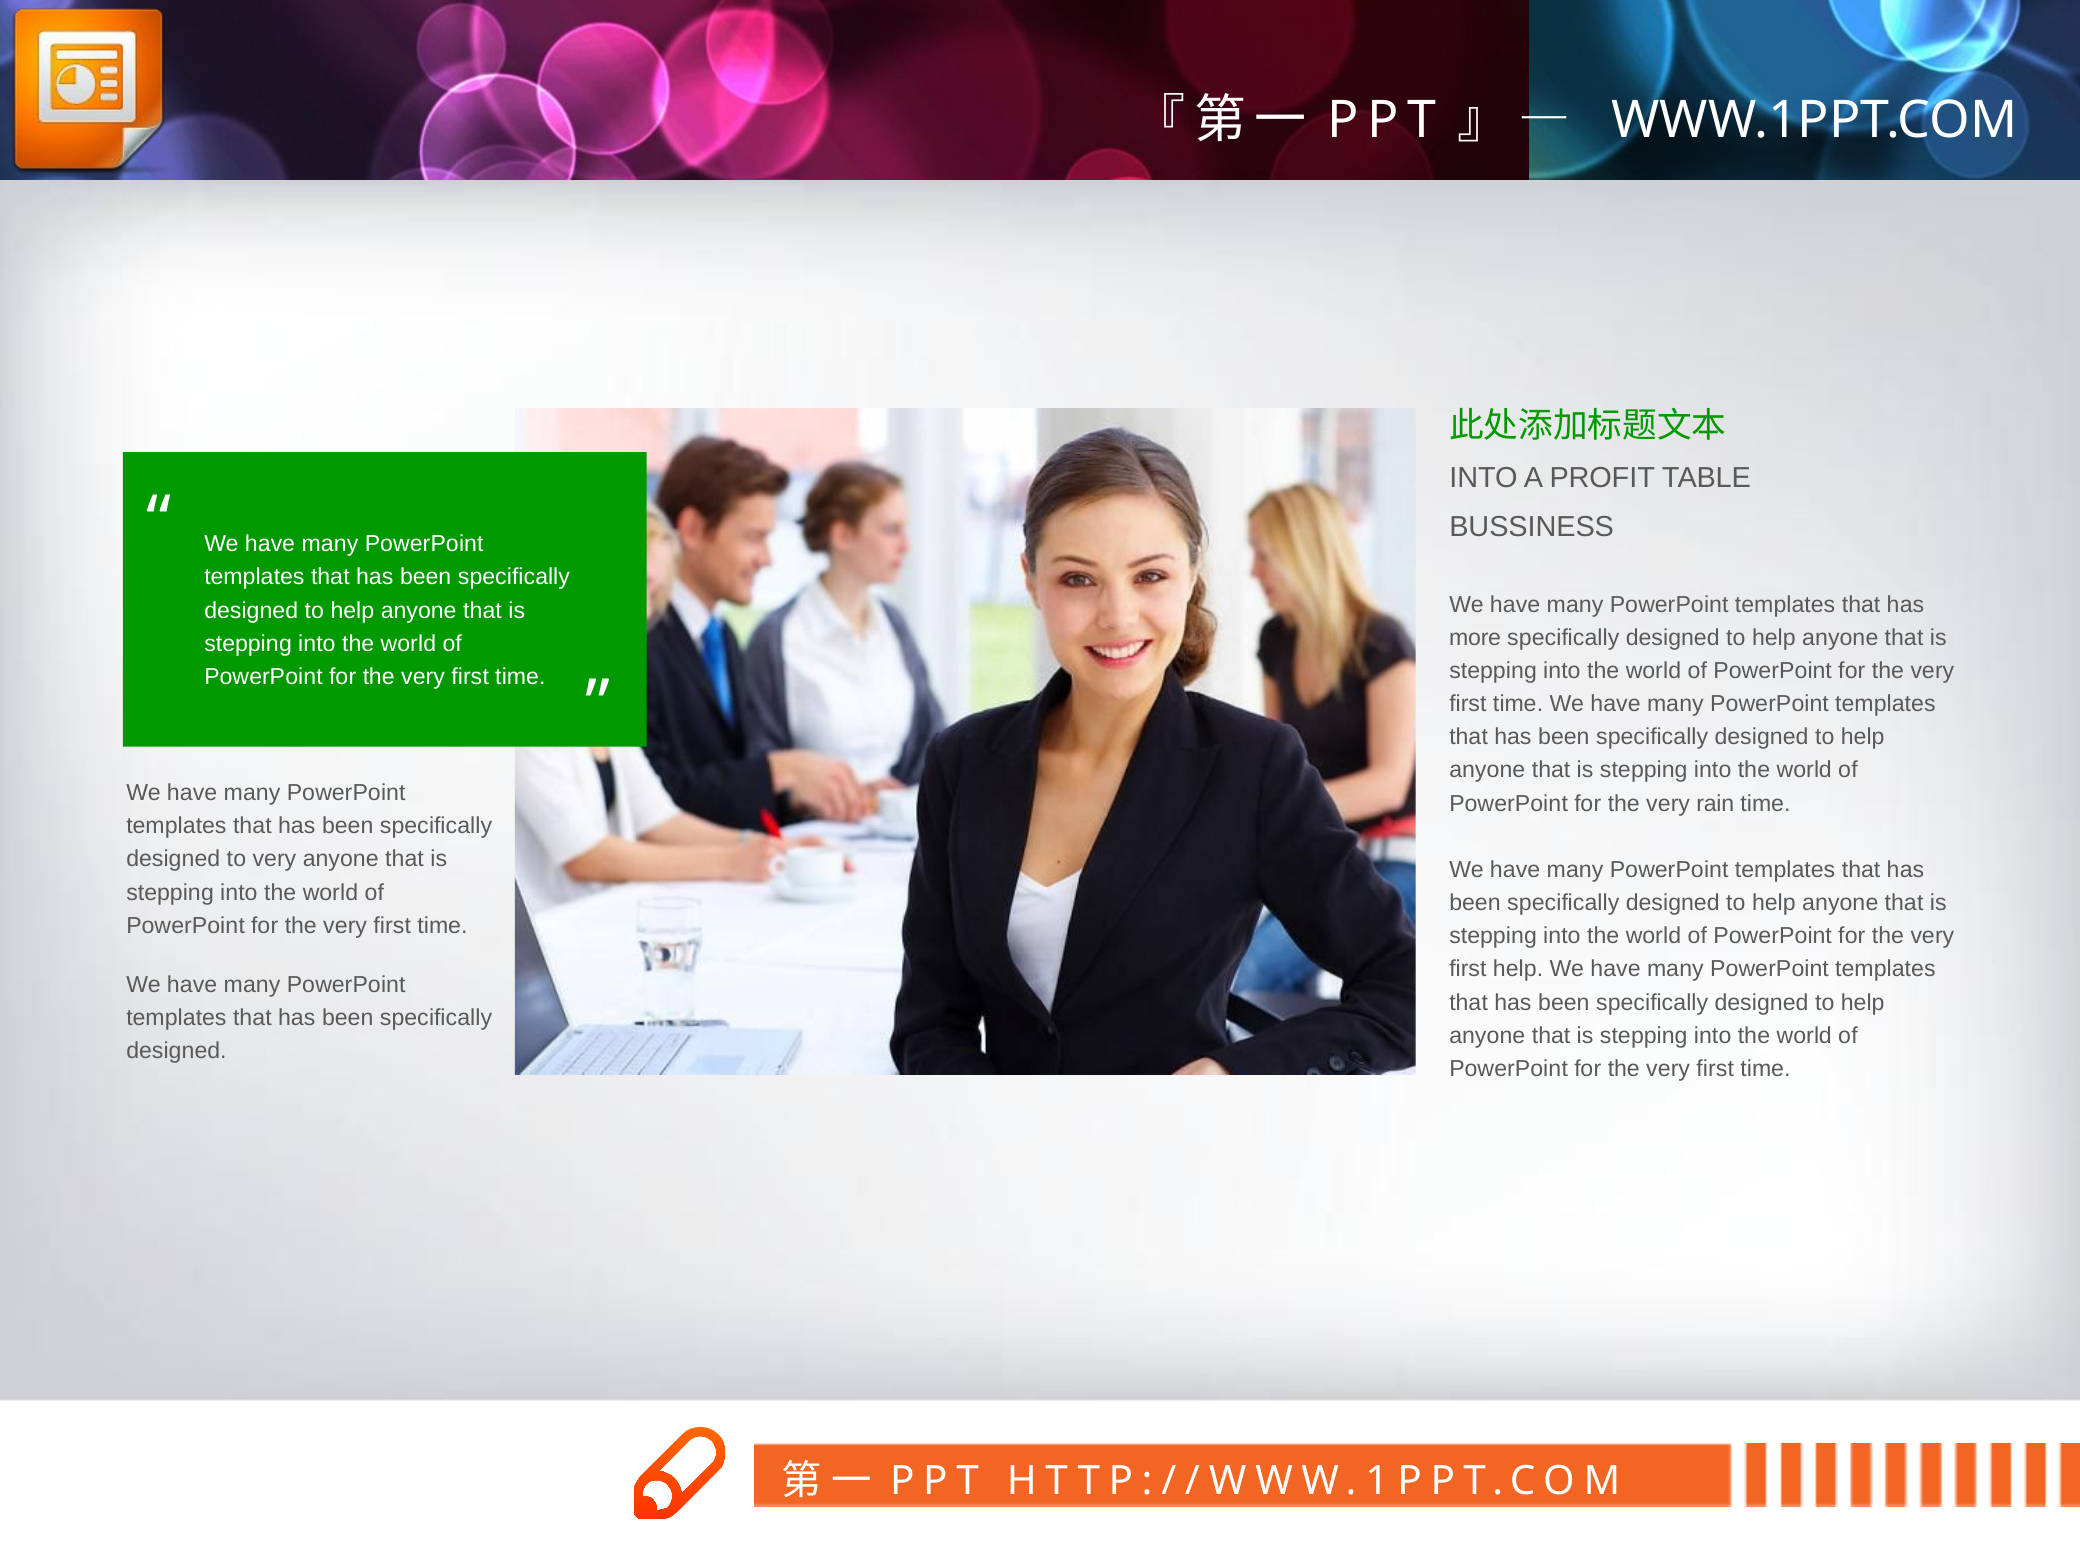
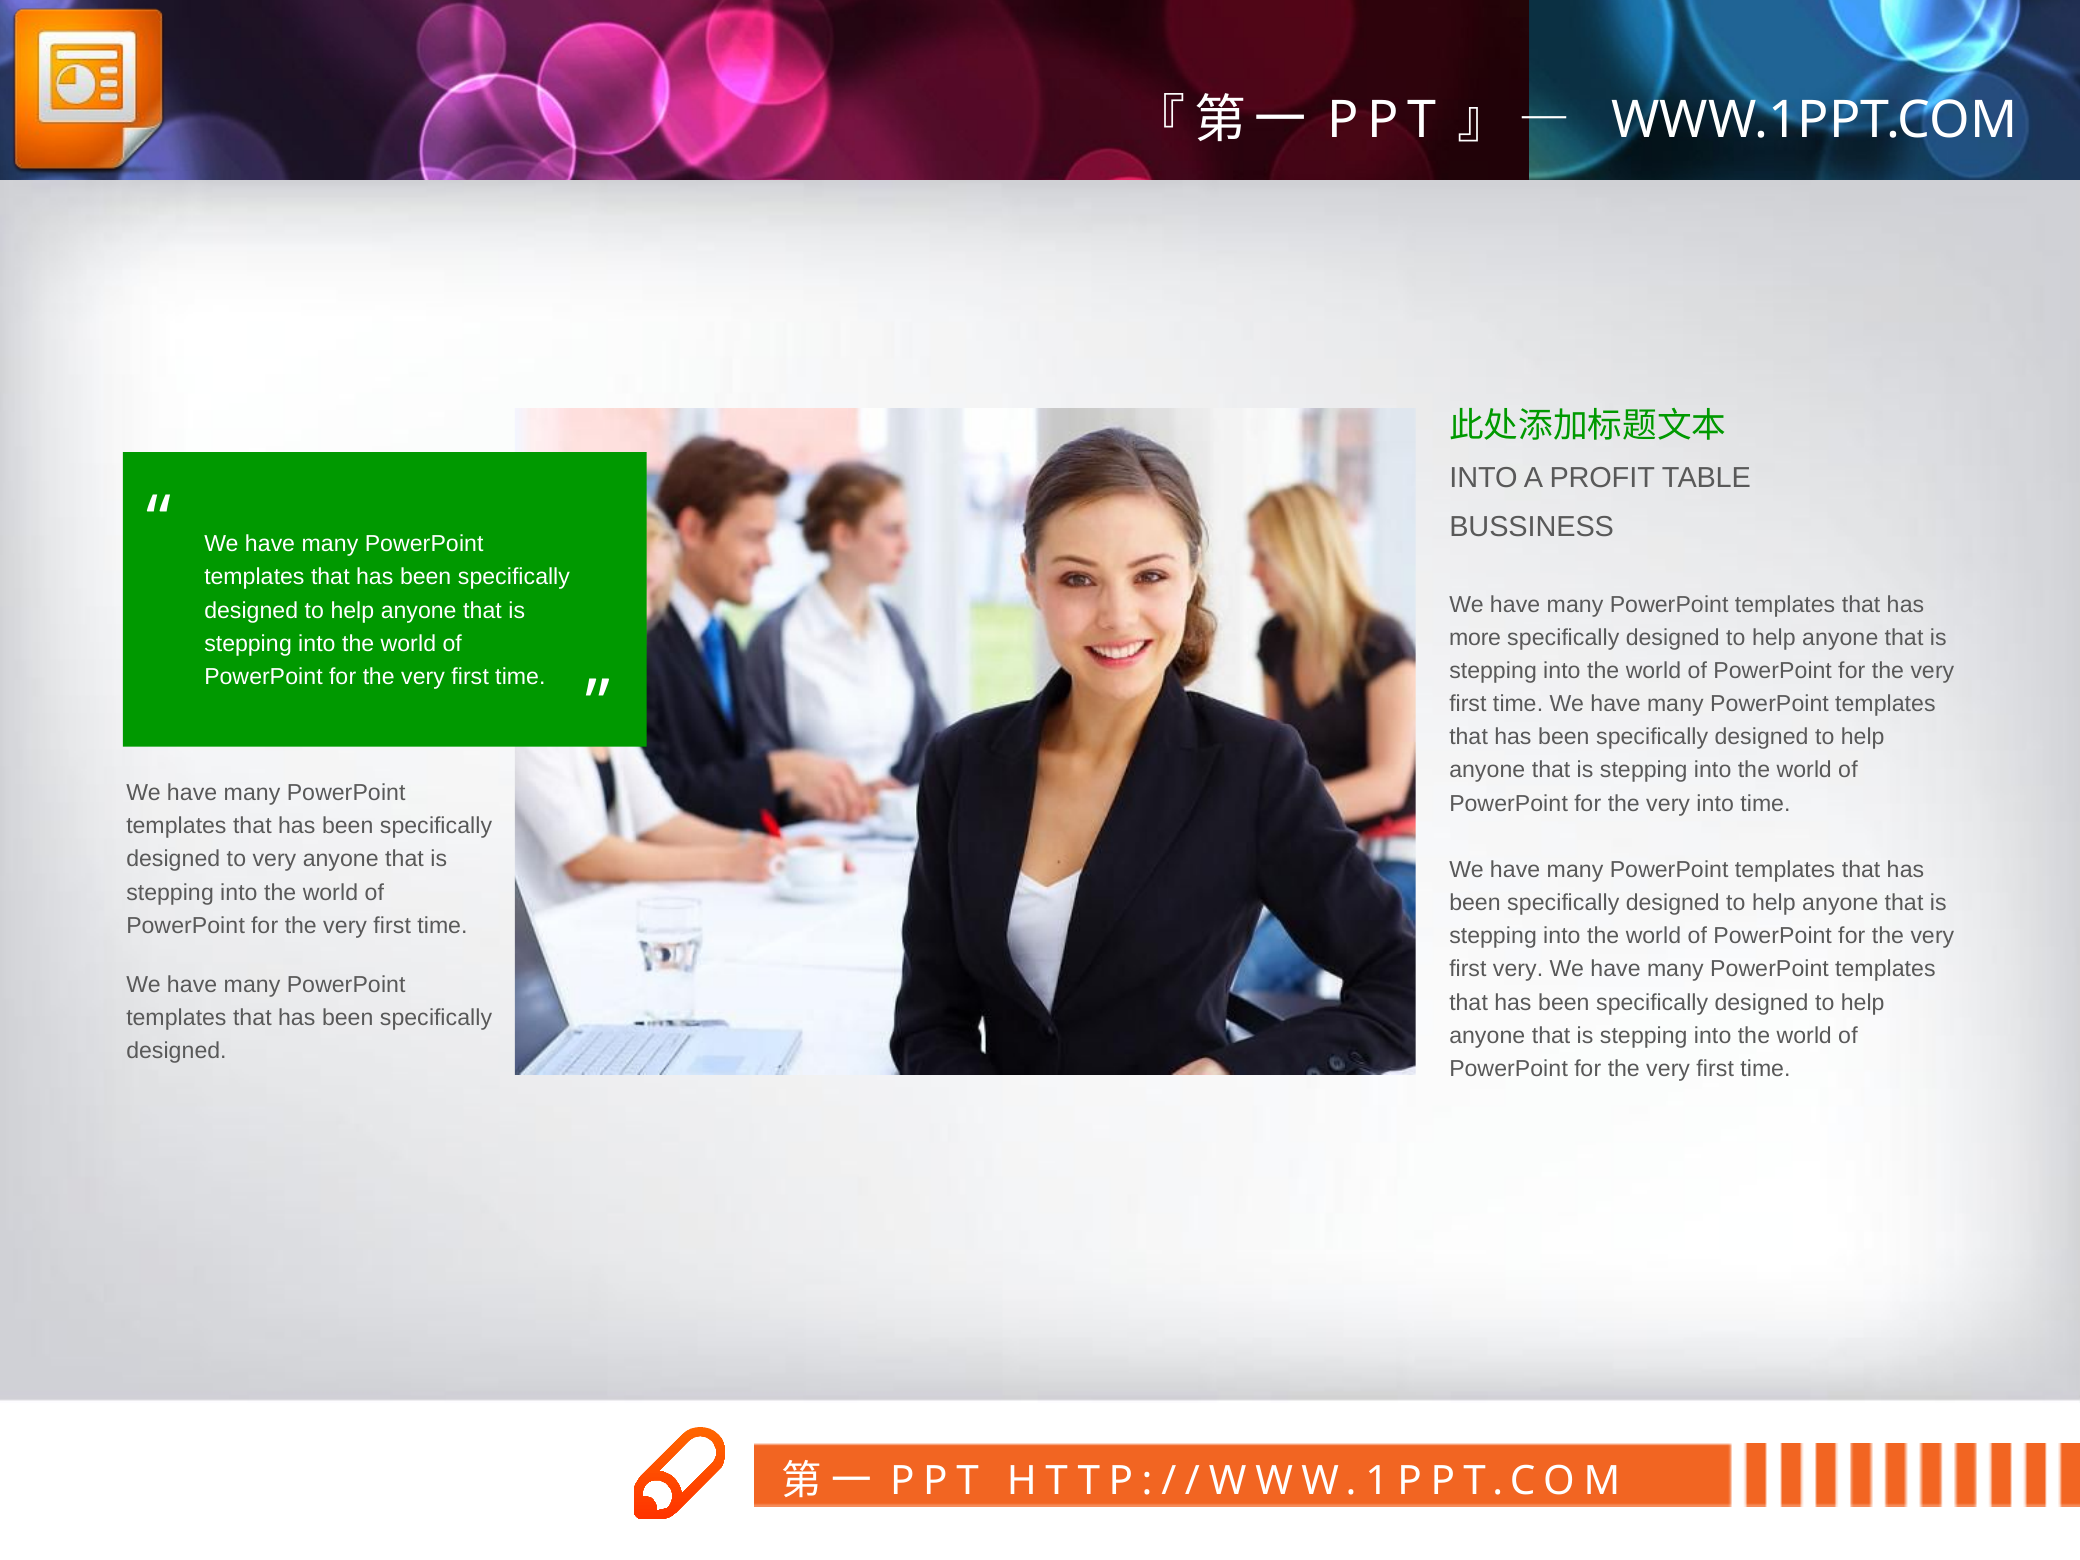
very rain: rain -> into
first help: help -> very
